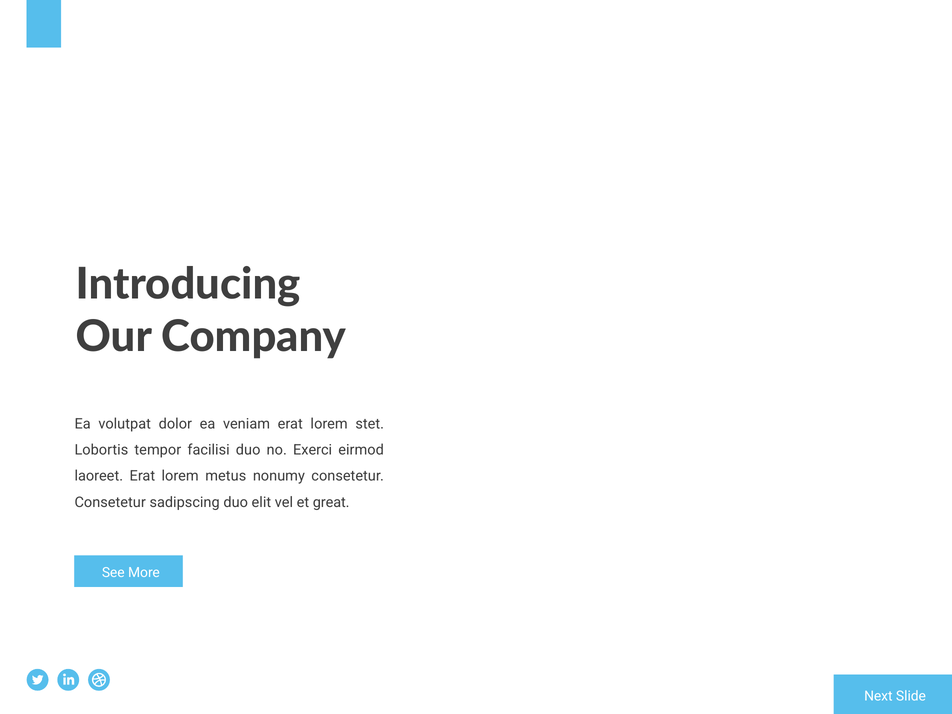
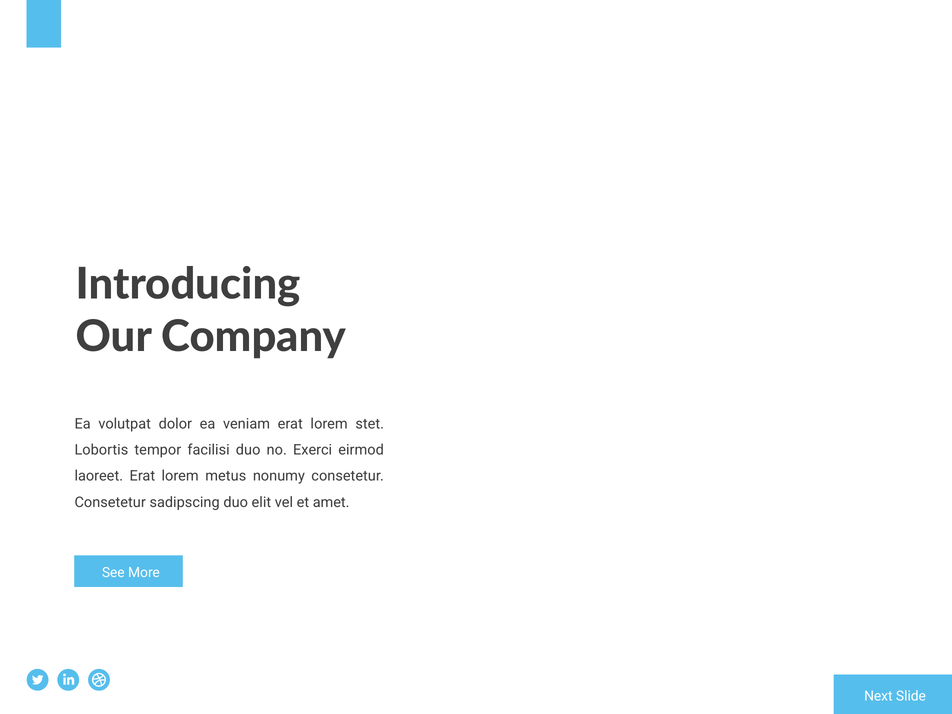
great: great -> amet
